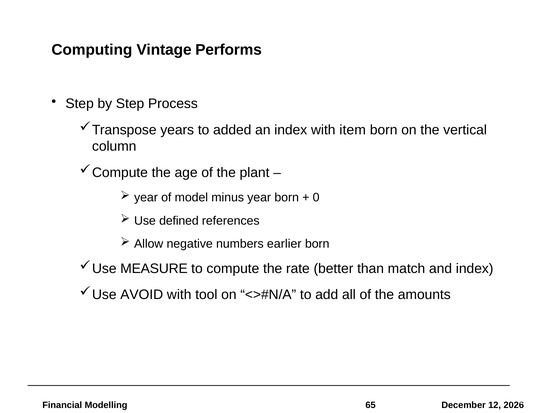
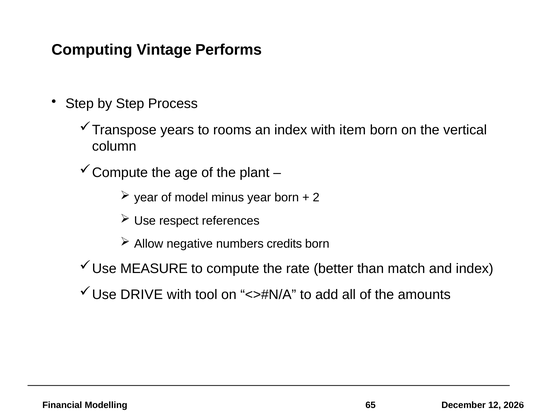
added: added -> rooms
0: 0 -> 2
defined: defined -> respect
earlier: earlier -> credits
AVOID: AVOID -> DRIVE
